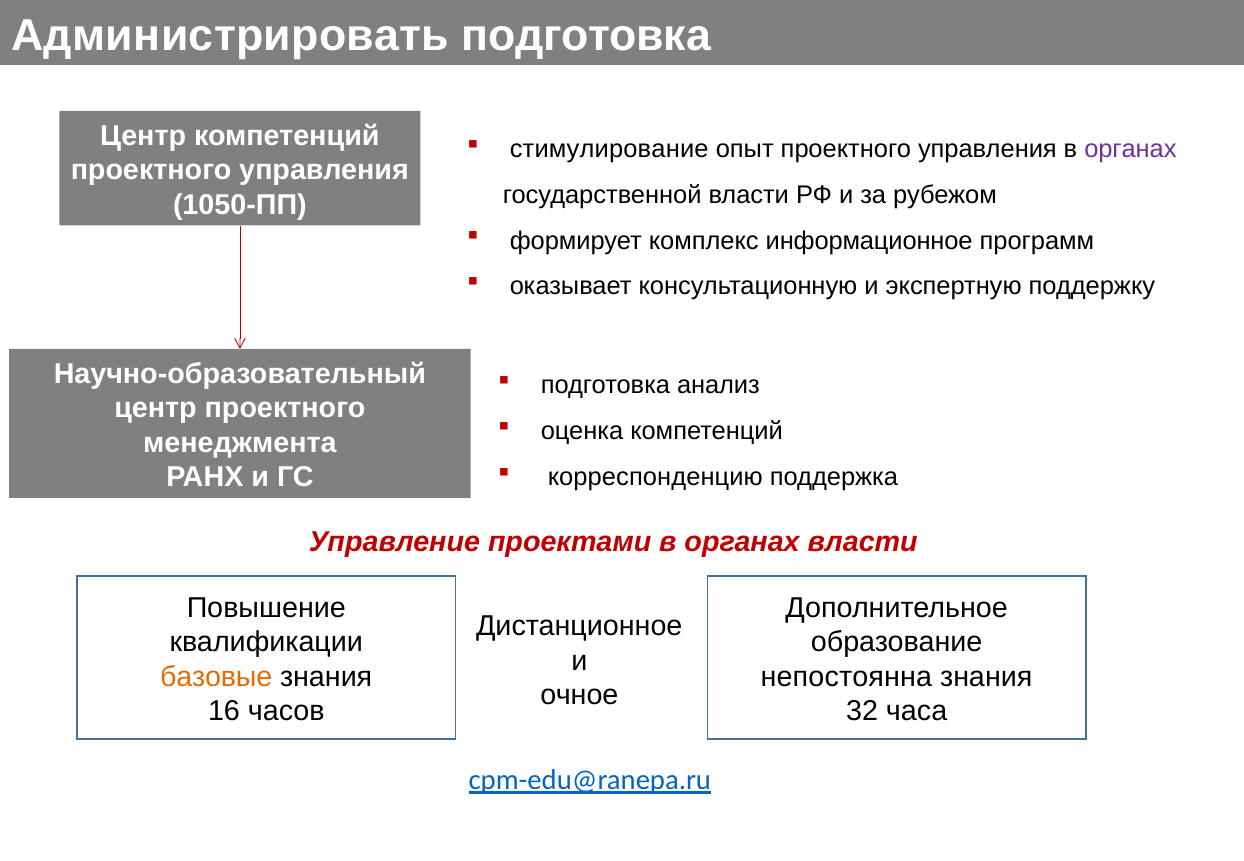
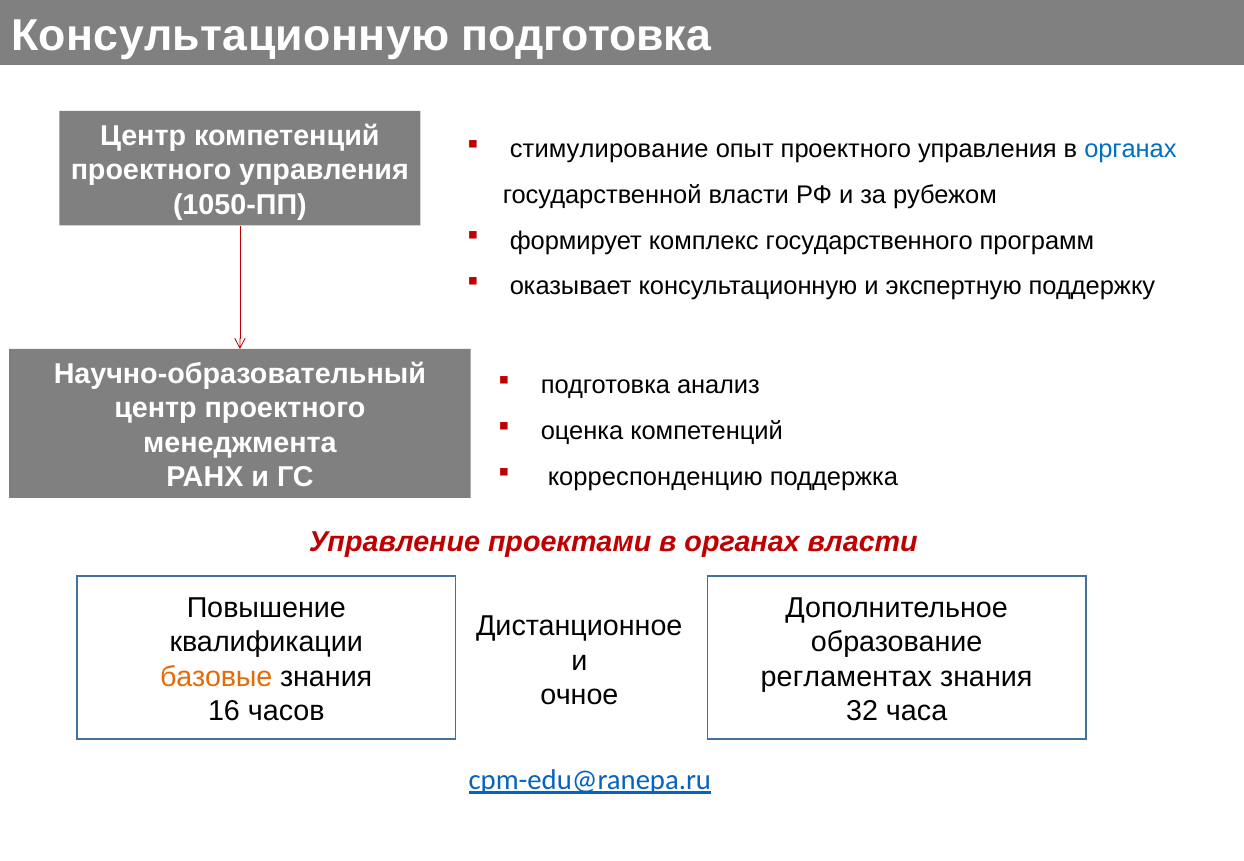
Администрировать at (230, 36): Администрировать -> Консультационную
органах at (1130, 149) colour: purple -> blue
информационное: информационное -> государственного
непостоянна: непостоянна -> регламентах
